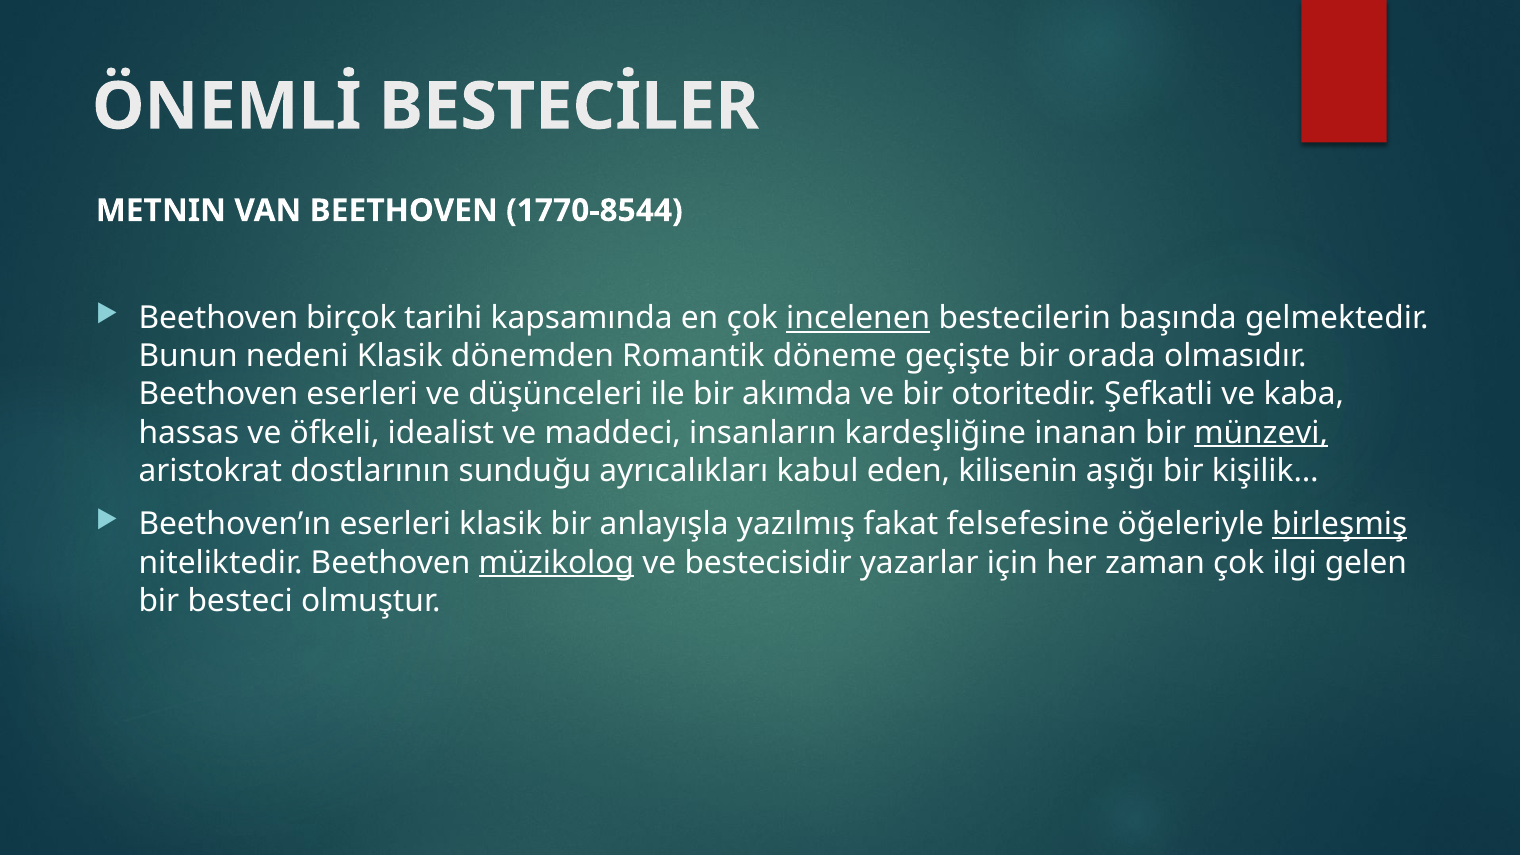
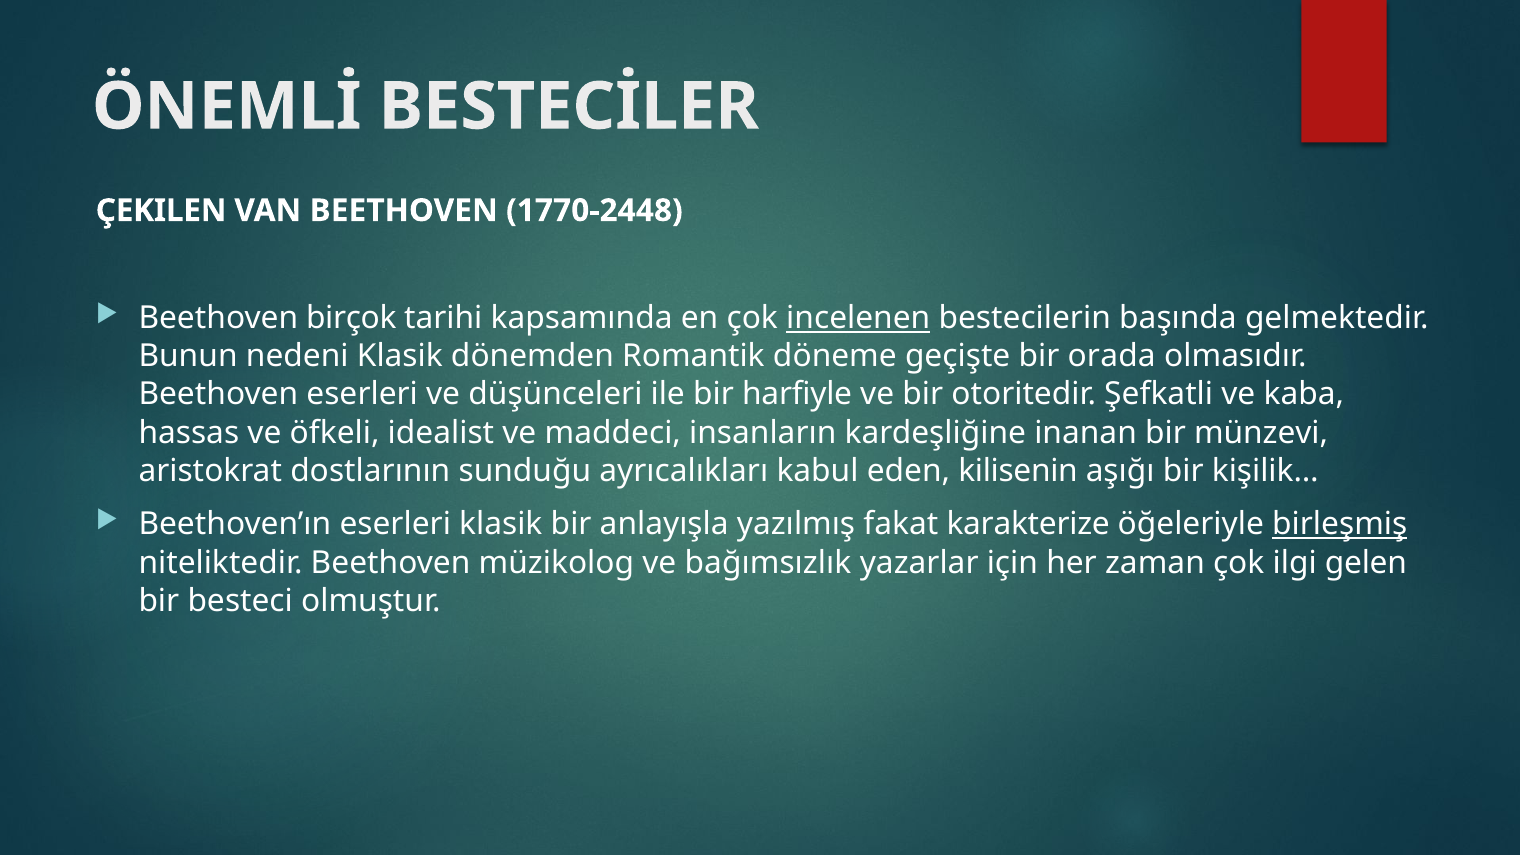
METNIN: METNIN -> ÇEKILEN
1770-8544: 1770-8544 -> 1770-2448
akımda: akımda -> harfiyle
münzevi underline: present -> none
felsefesine: felsefesine -> karakterize
müzikolog underline: present -> none
bestecisidir: bestecisidir -> bağımsızlık
